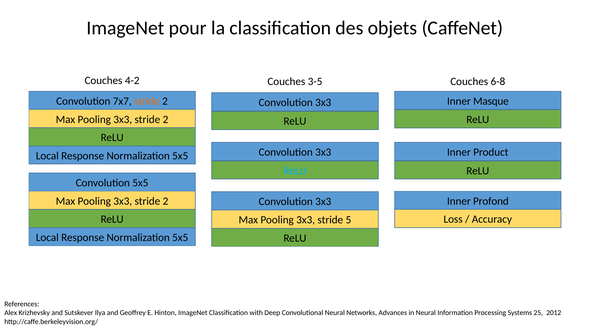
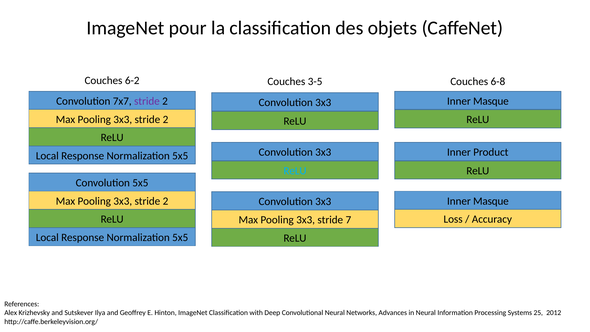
4-2: 4-2 -> 6-2
stride at (147, 101) colour: orange -> purple
Profond at (491, 201): Profond -> Masque
5: 5 -> 7
